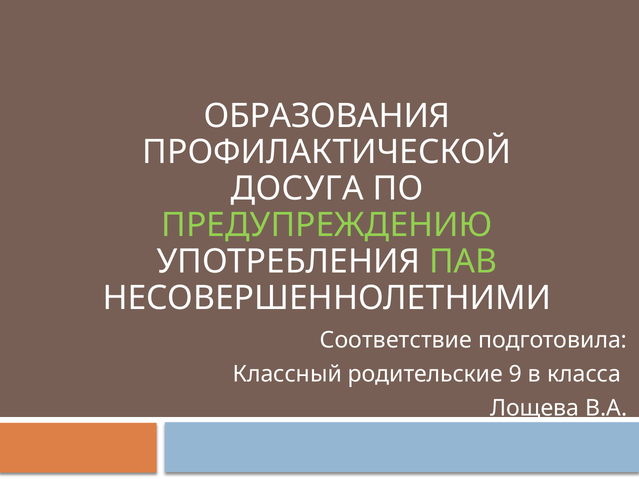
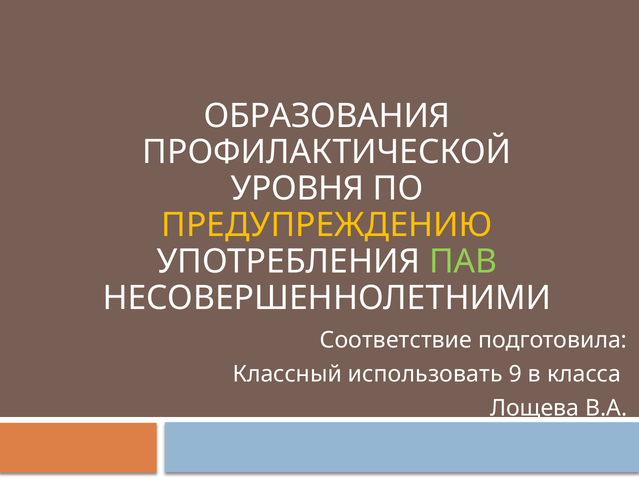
ДОСУГА: ДОСУГА -> УРОВНЯ
ПРЕДУПРЕЖДЕНИЮ colour: light green -> yellow
родительские: родительские -> использовать
